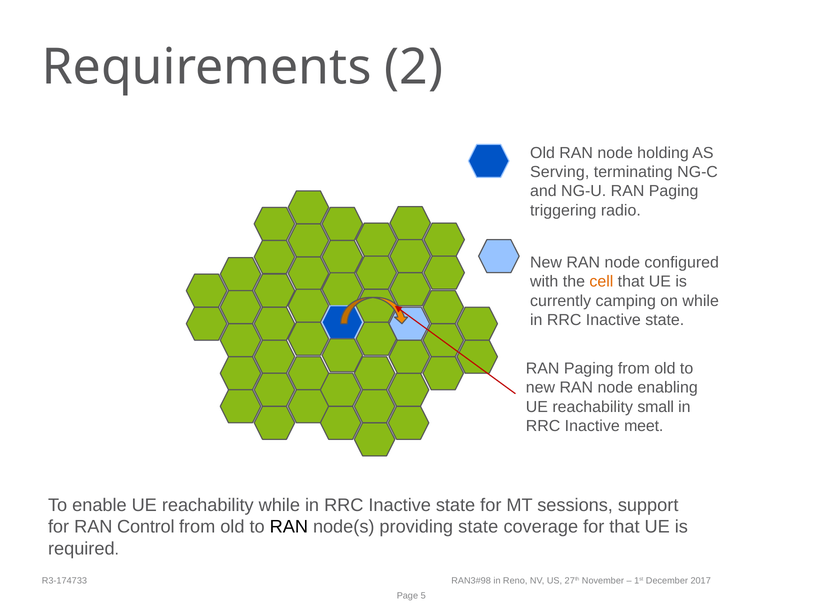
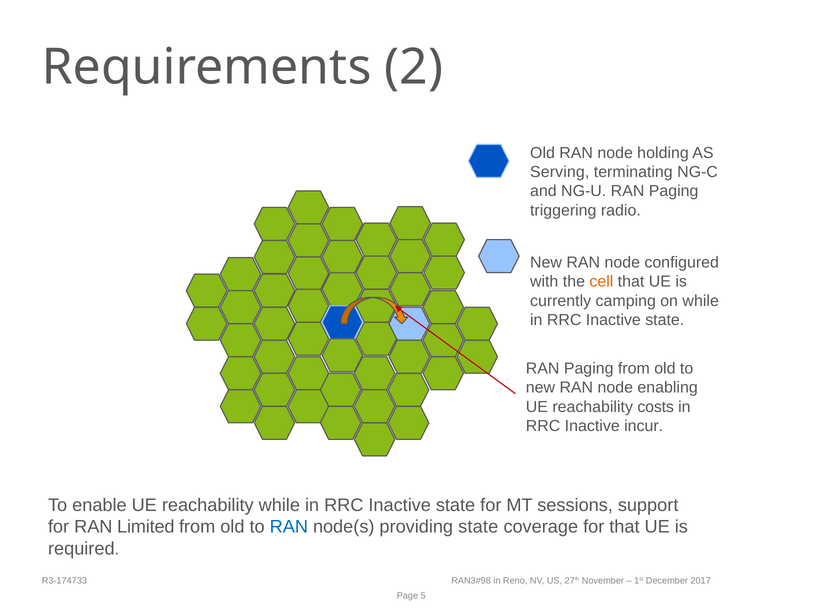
small: small -> costs
meet: meet -> incur
Control: Control -> Limited
RAN at (289, 527) colour: black -> blue
